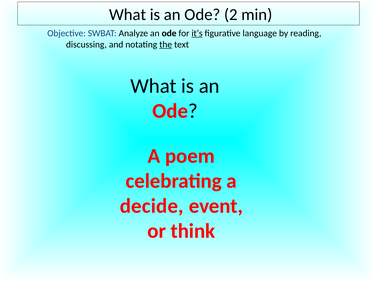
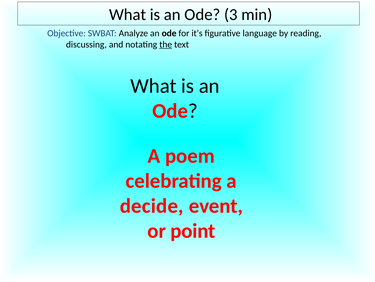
2: 2 -> 3
it’s underline: present -> none
think: think -> point
